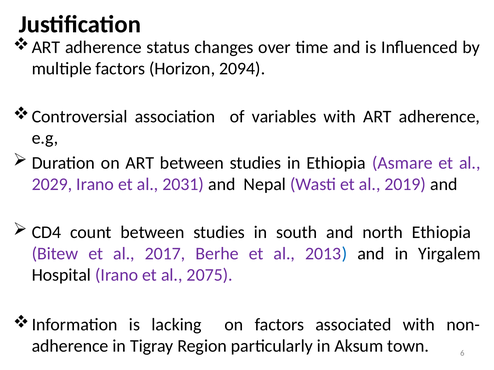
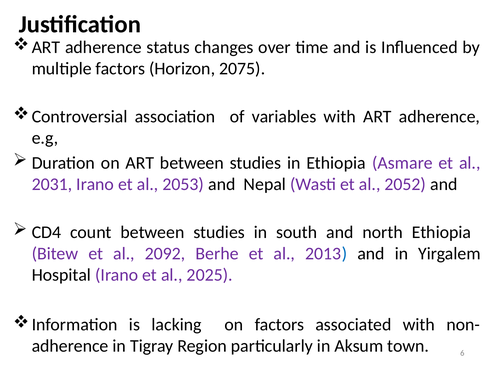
2094: 2094 -> 2075
2029: 2029 -> 2031
2031: 2031 -> 2053
2019: 2019 -> 2052
2017: 2017 -> 2092
2075: 2075 -> 2025
